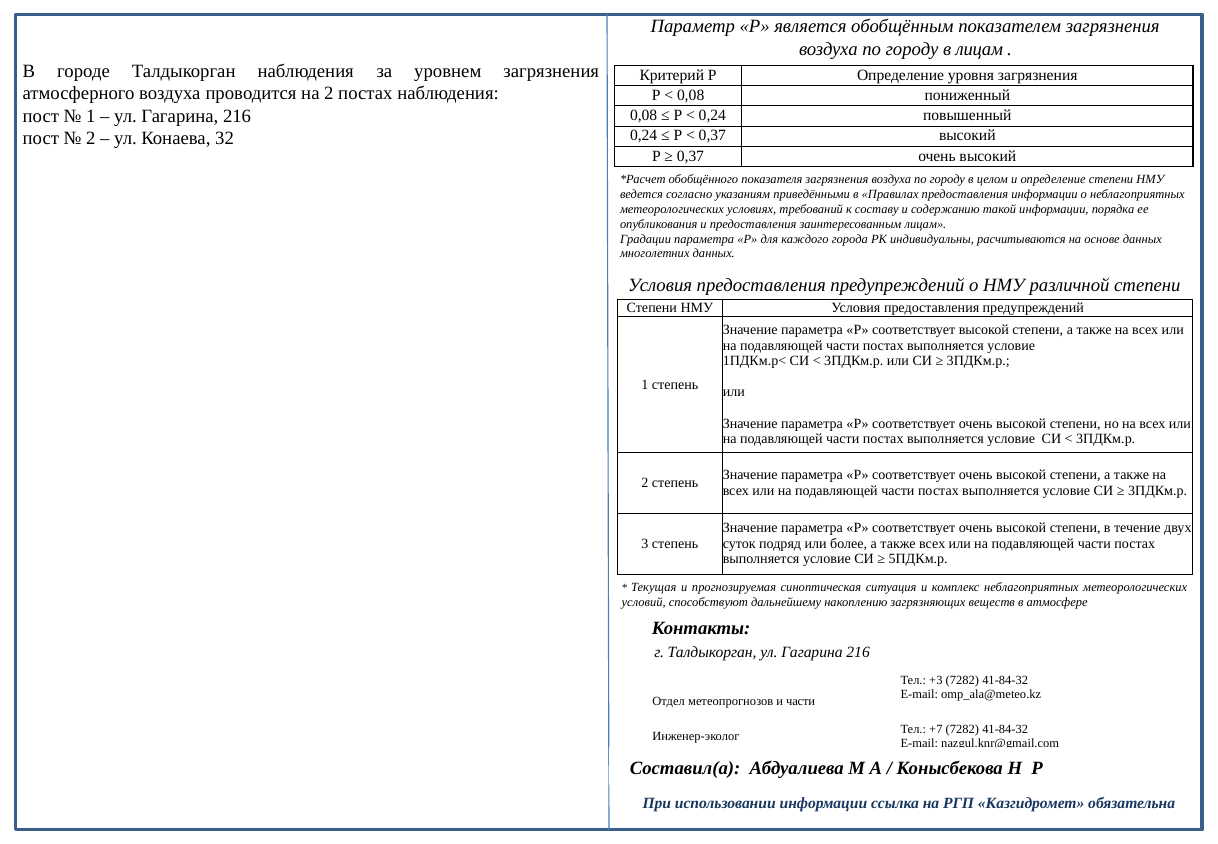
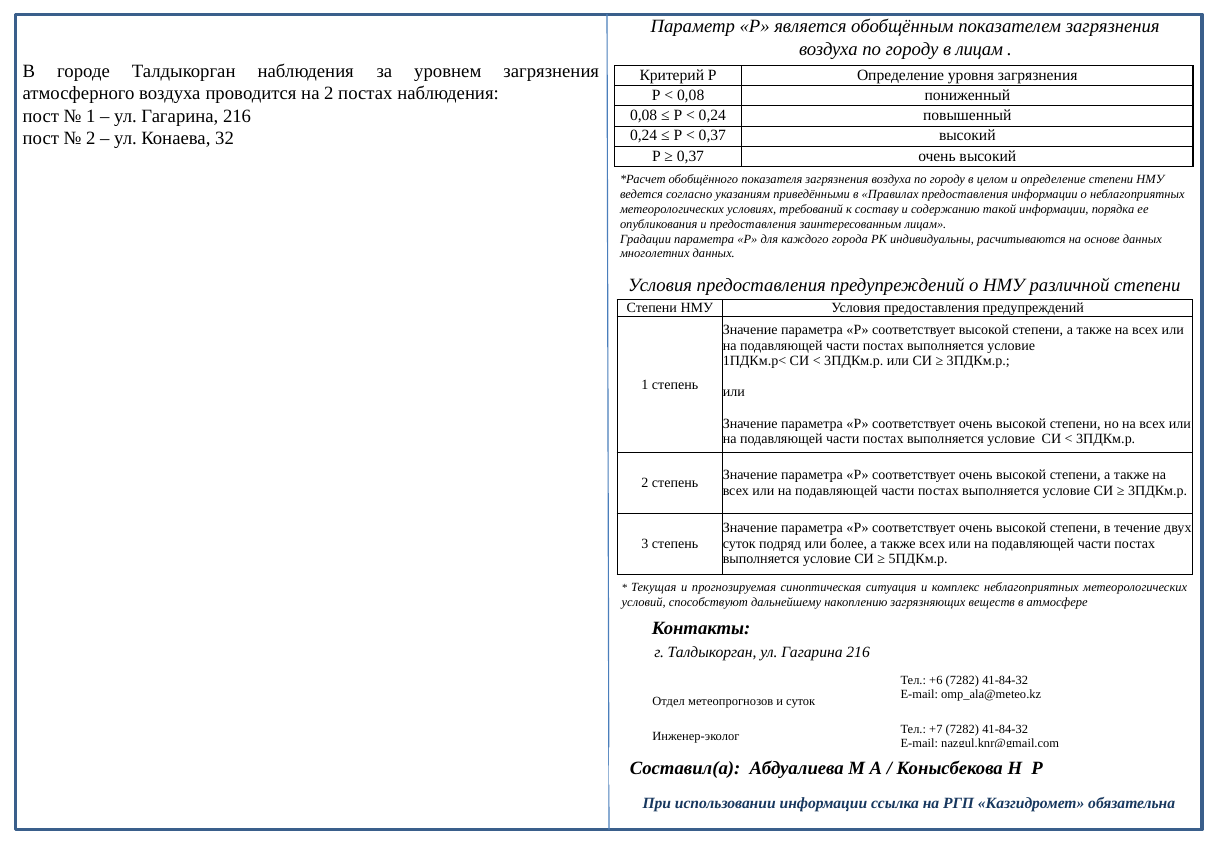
+3: +3 -> +6
и части: части -> суток
